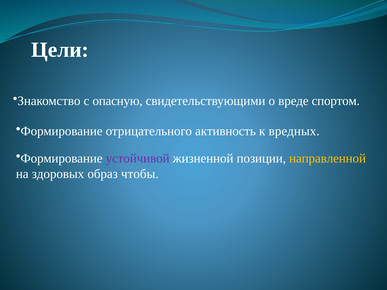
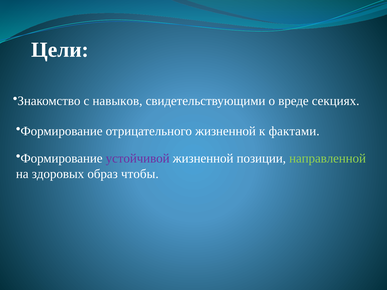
опасную: опасную -> навыков
спортом: спортом -> секциях
отрицательного активность: активность -> жизненной
вредных: вредных -> фактами
направленной colour: yellow -> light green
